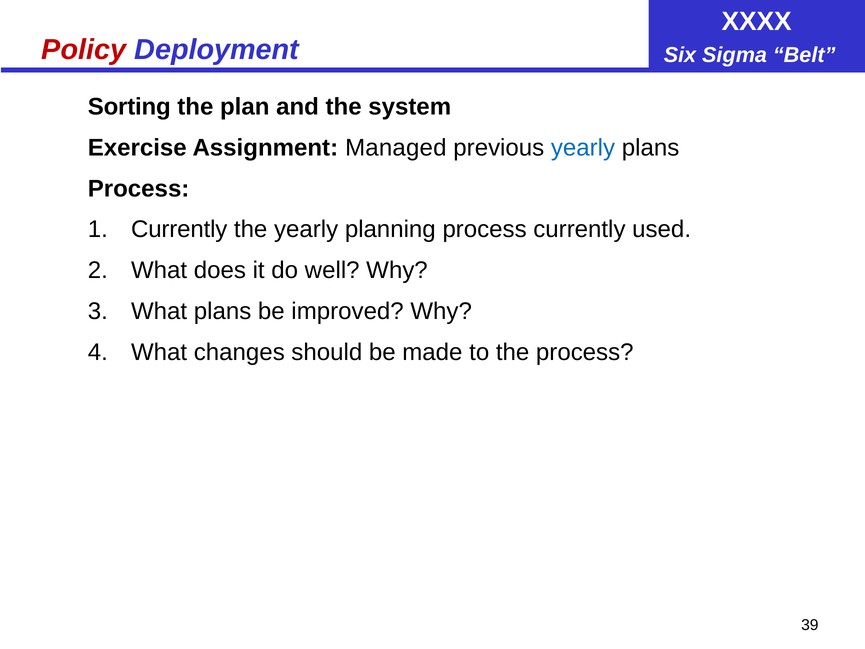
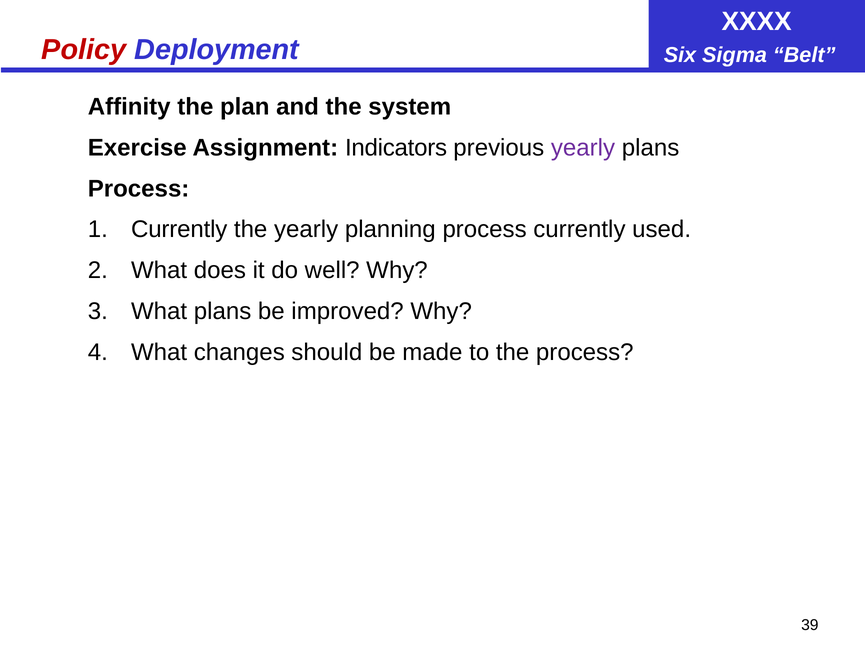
Sorting: Sorting -> Affinity
Managed: Managed -> Indicators
yearly at (583, 148) colour: blue -> purple
